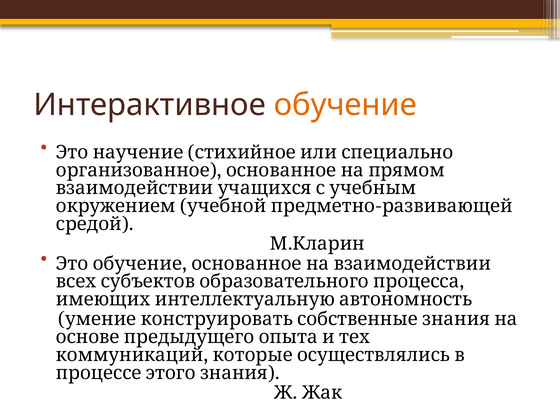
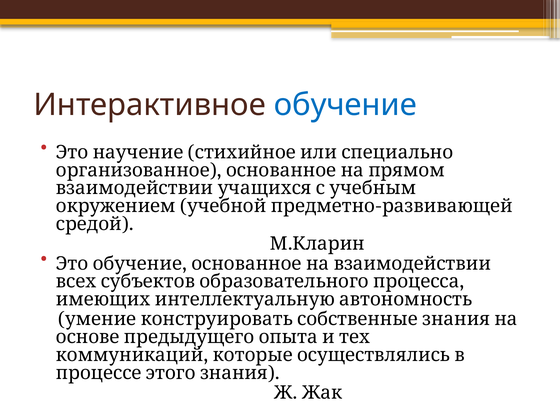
обучение colour: orange -> blue
